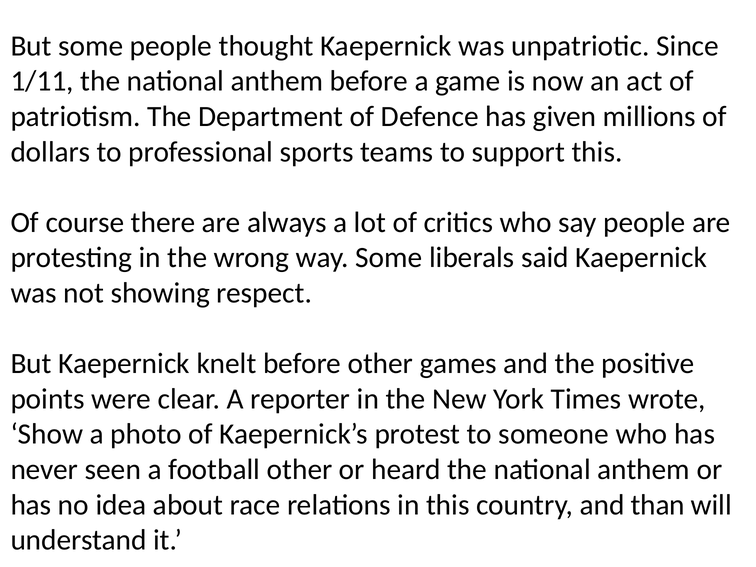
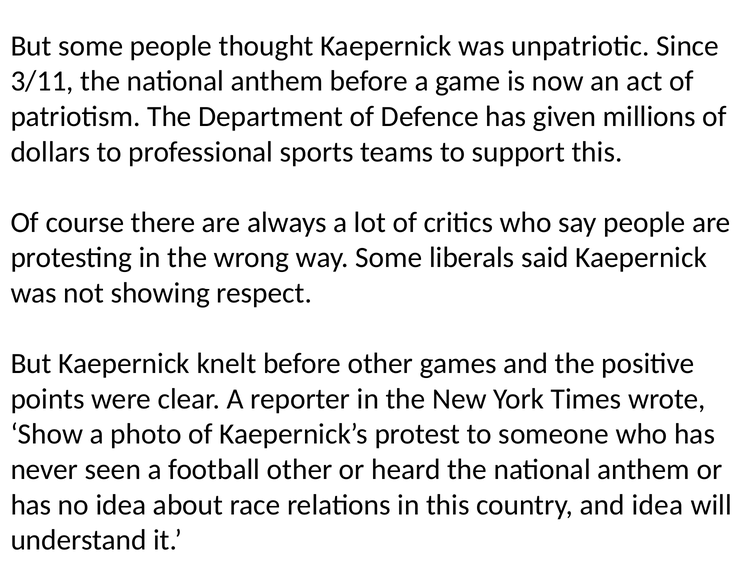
1/11: 1/11 -> 3/11
and than: than -> idea
